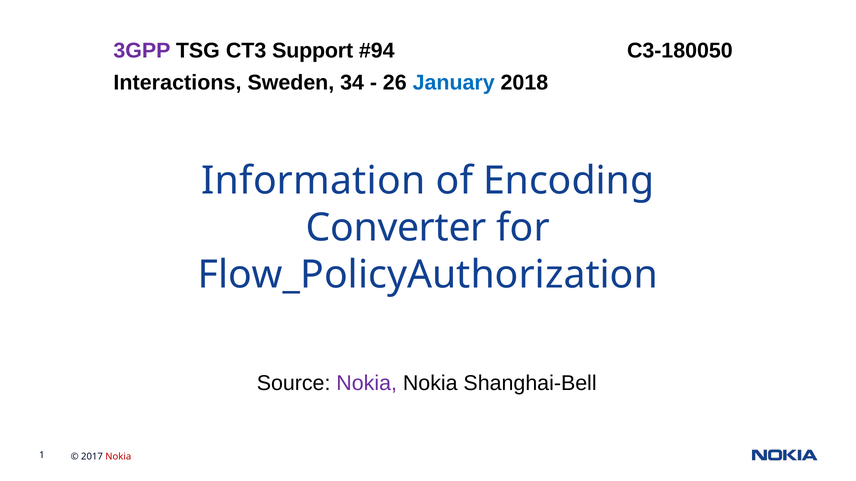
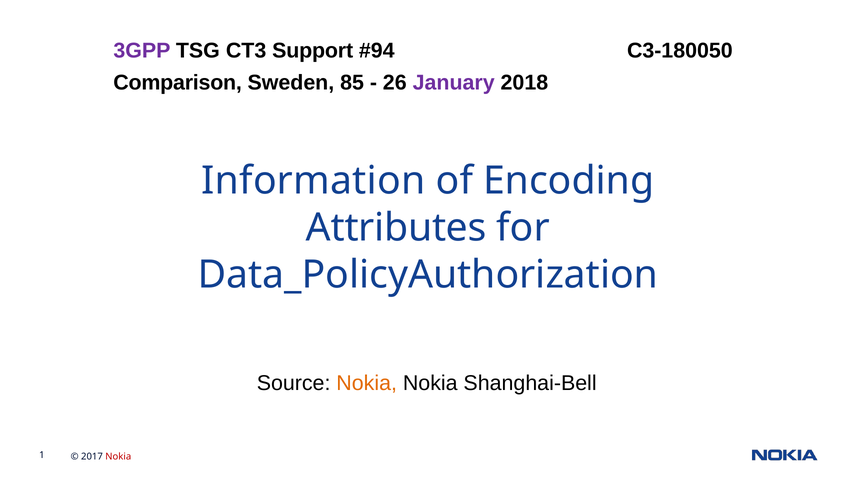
Interactions: Interactions -> Comparison
34: 34 -> 85
January colour: blue -> purple
Converter: Converter -> Attributes
Flow_PolicyAuthorization: Flow_PolicyAuthorization -> Data_PolicyAuthorization
Nokia at (367, 384) colour: purple -> orange
